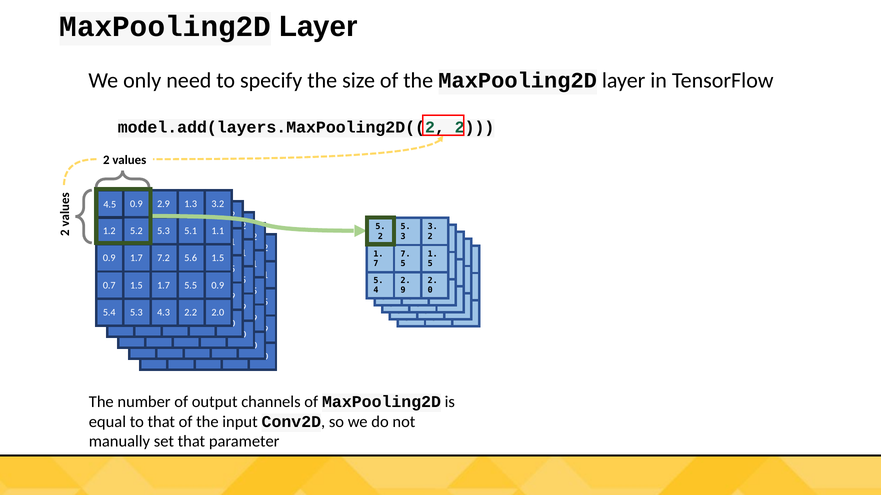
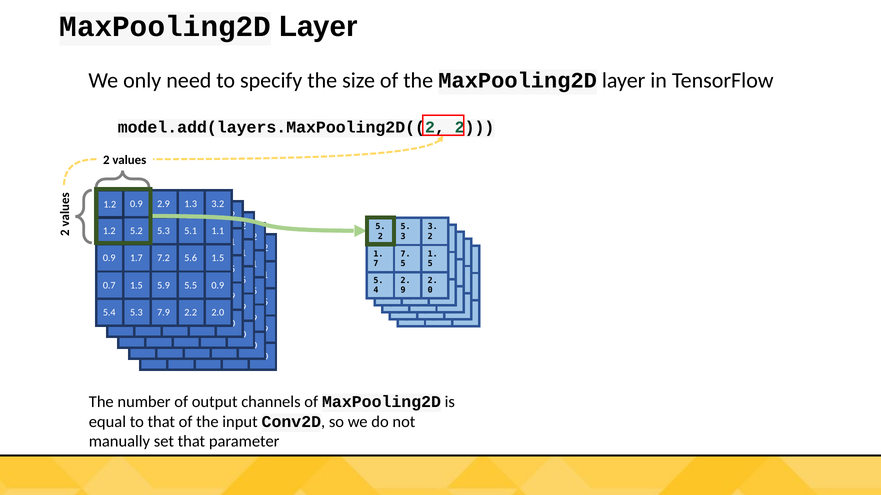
4.5 at (110, 205): 4.5 -> 1.2
1.5 1.7: 1.7 -> 5.9
4.3: 4.3 -> 7.9
